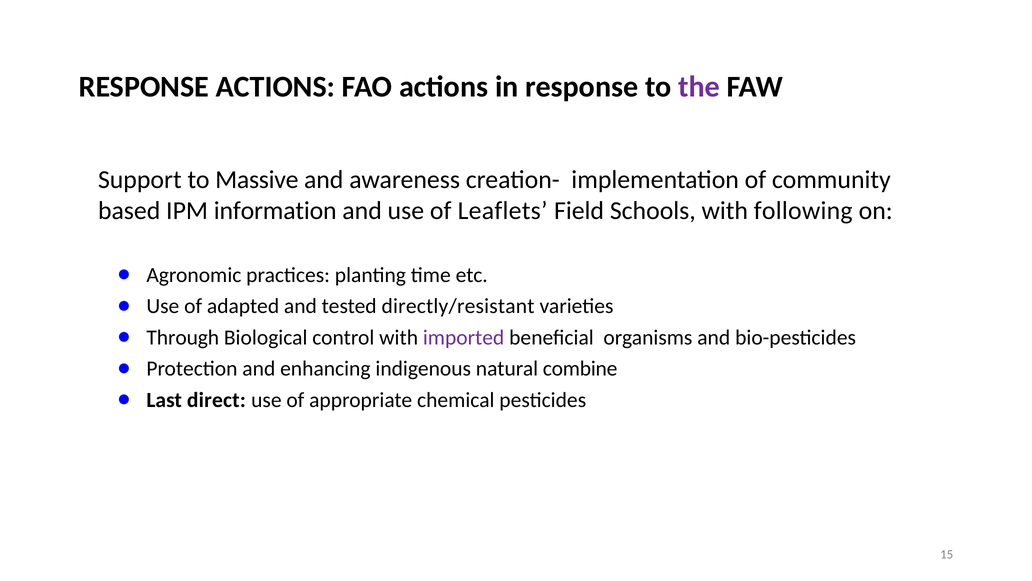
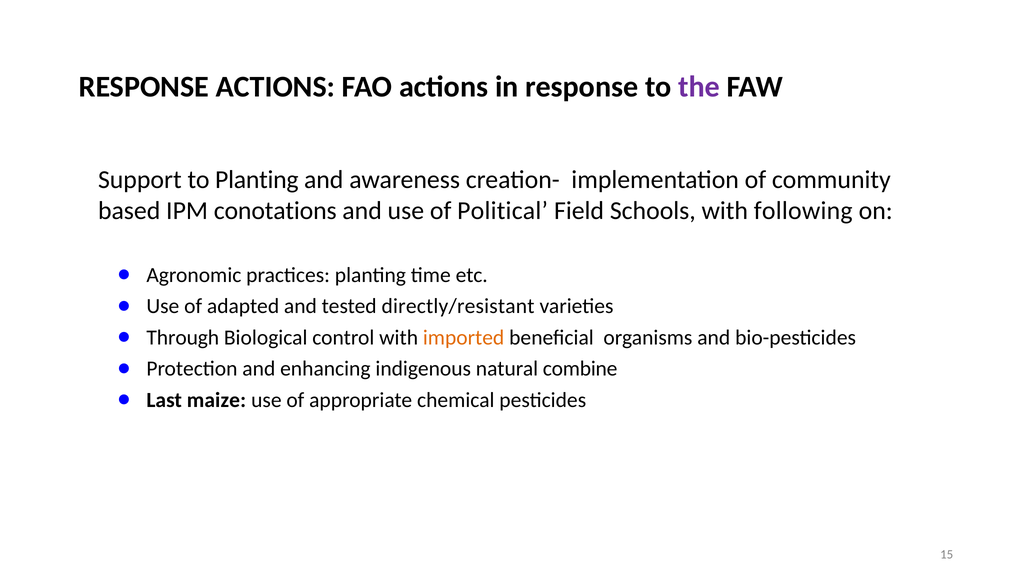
to Massive: Massive -> Planting
information: information -> conotations
Leaflets: Leaflets -> Political
imported colour: purple -> orange
direct: direct -> maize
